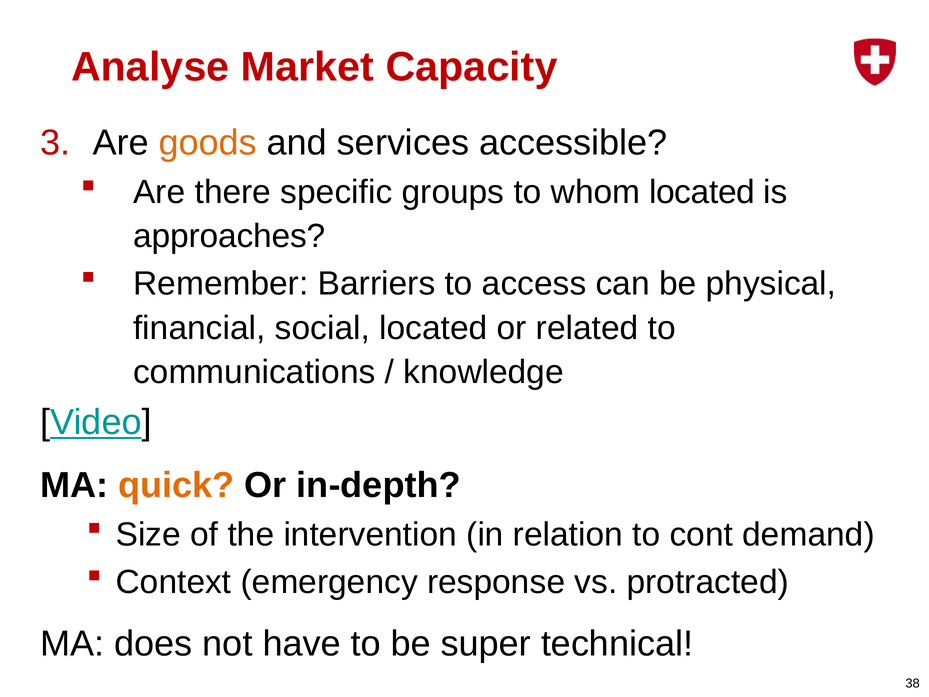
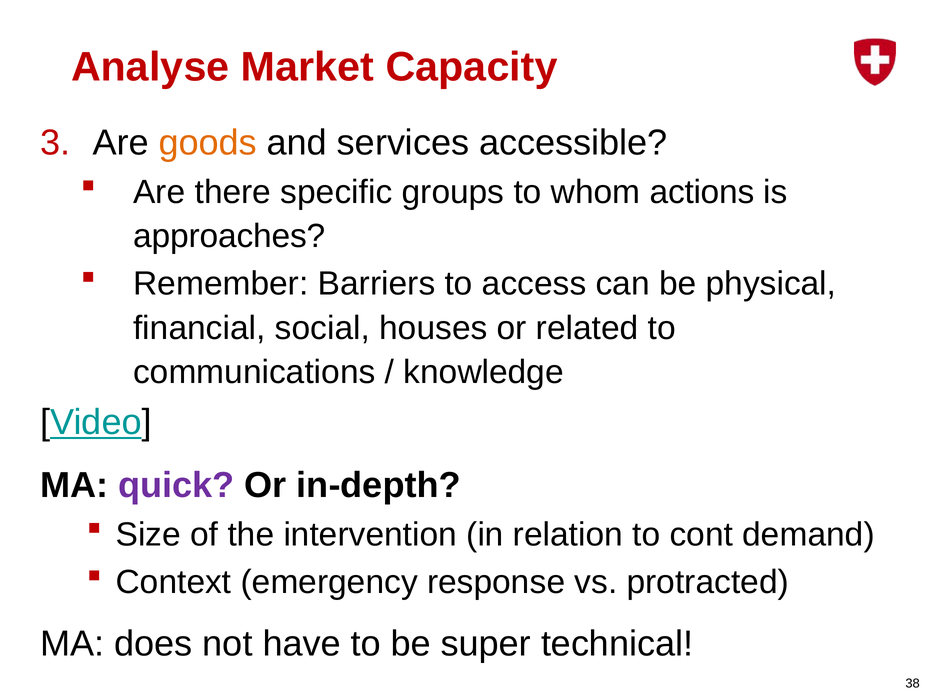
whom located: located -> actions
social located: located -> houses
quick colour: orange -> purple
